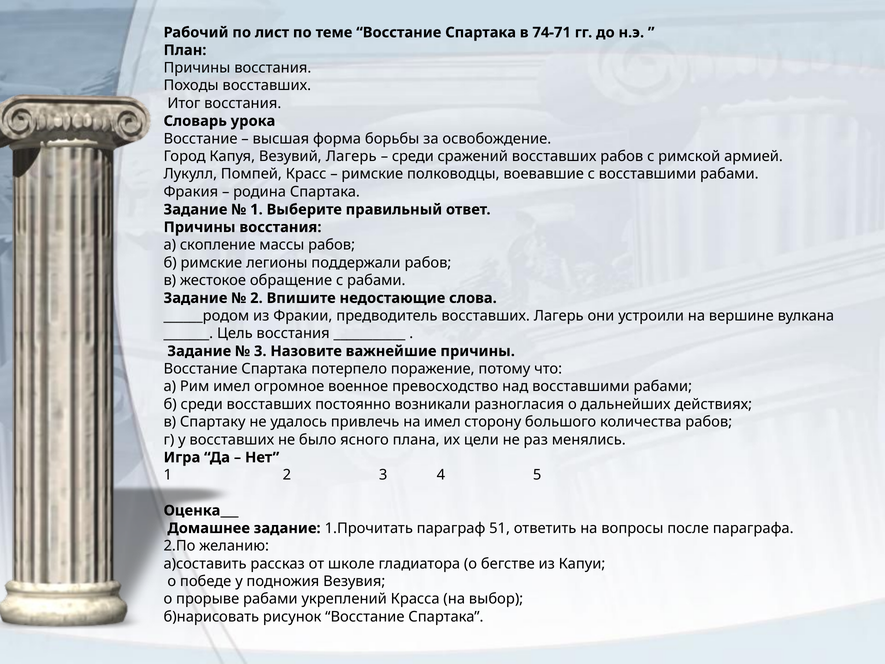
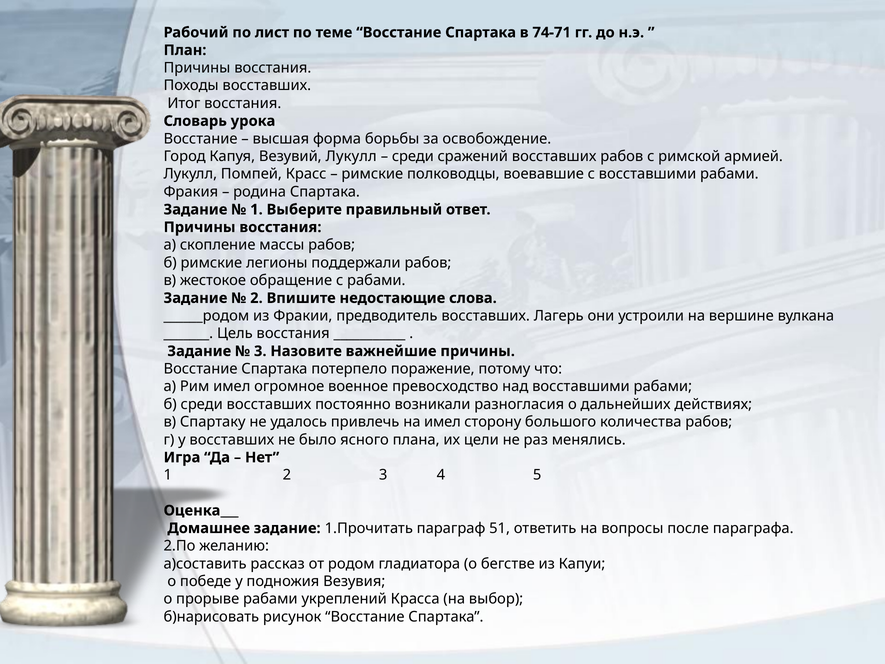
Везувий Лагерь: Лагерь -> Лукулл
школе: школе -> родом
